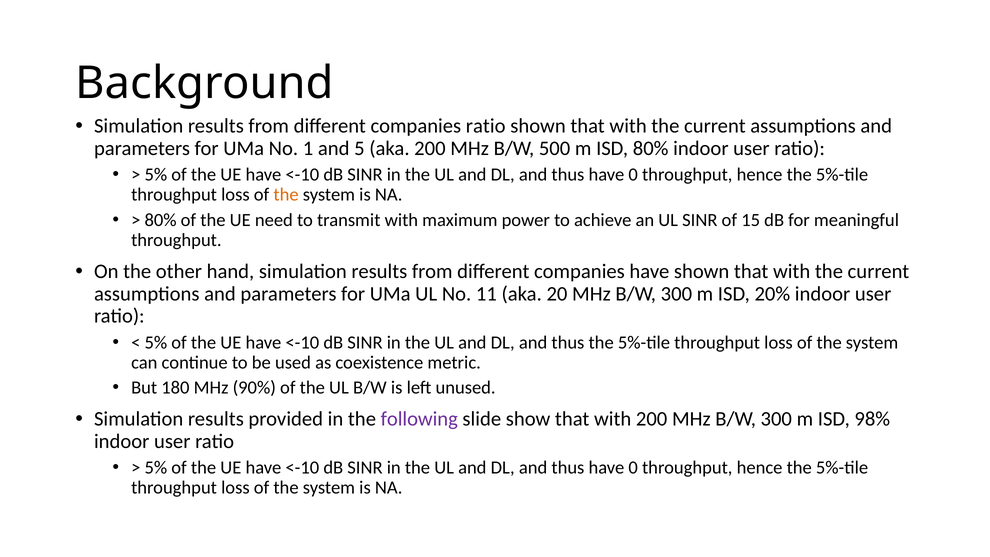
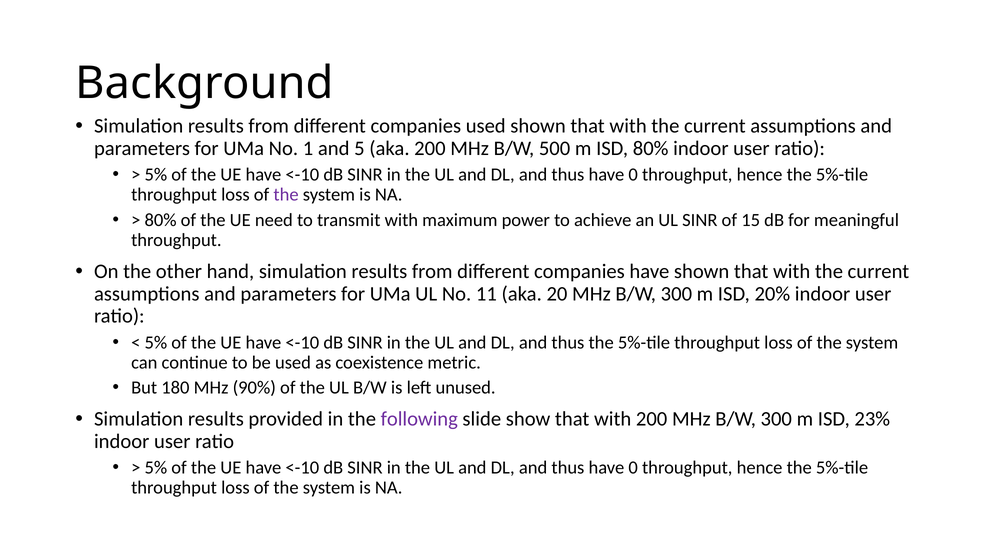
companies ratio: ratio -> used
the at (286, 195) colour: orange -> purple
98%: 98% -> 23%
